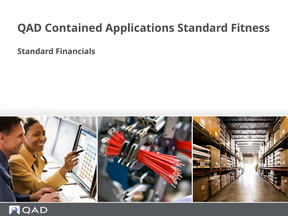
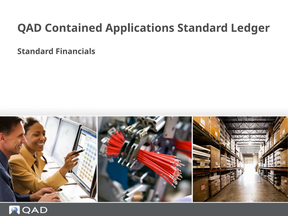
Fitness: Fitness -> Ledger
